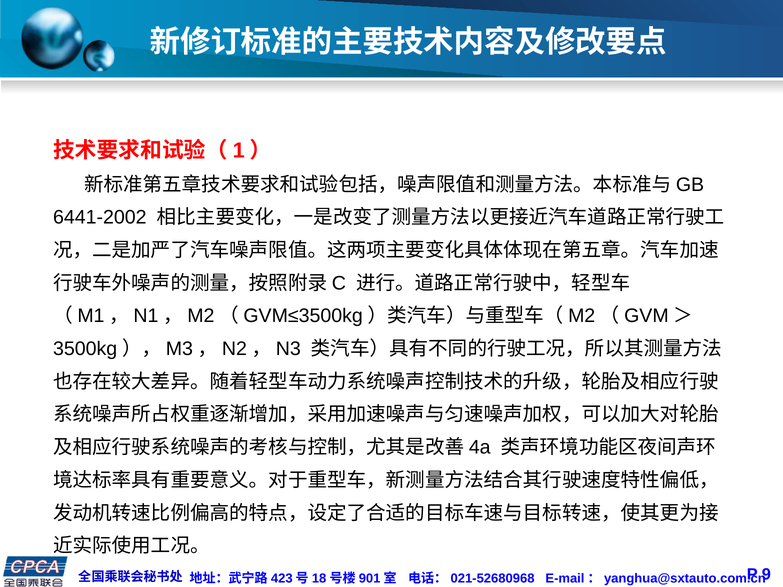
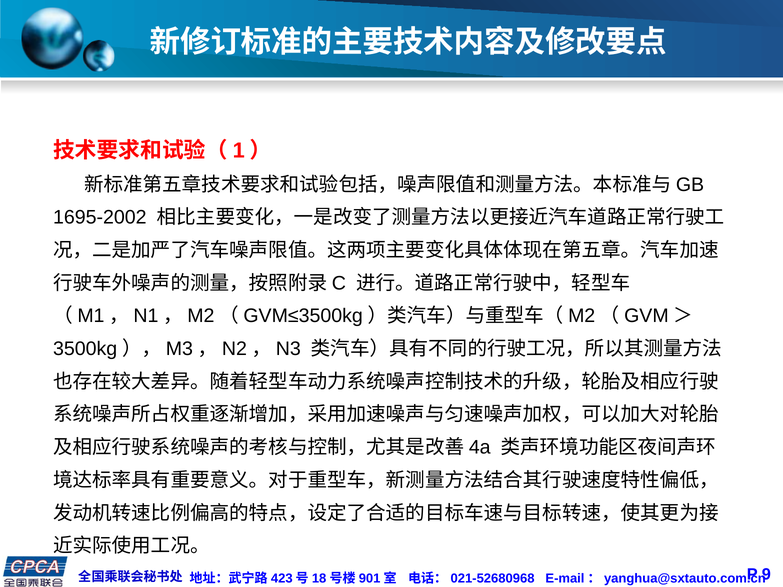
6441-2002: 6441-2002 -> 1695-2002
